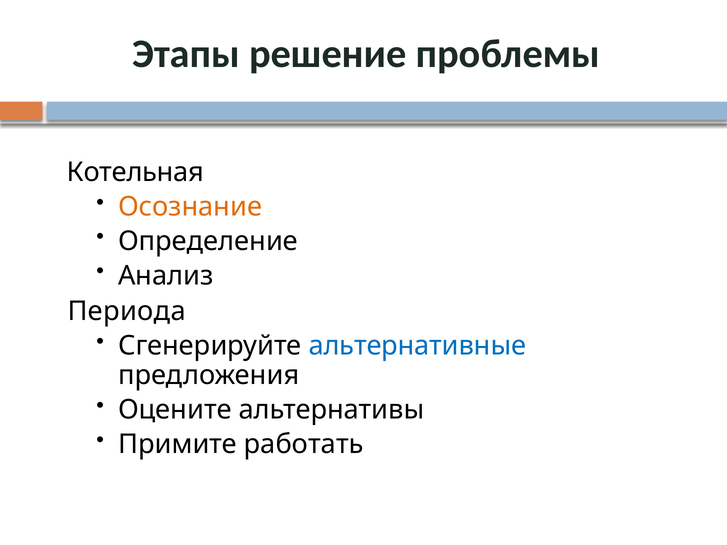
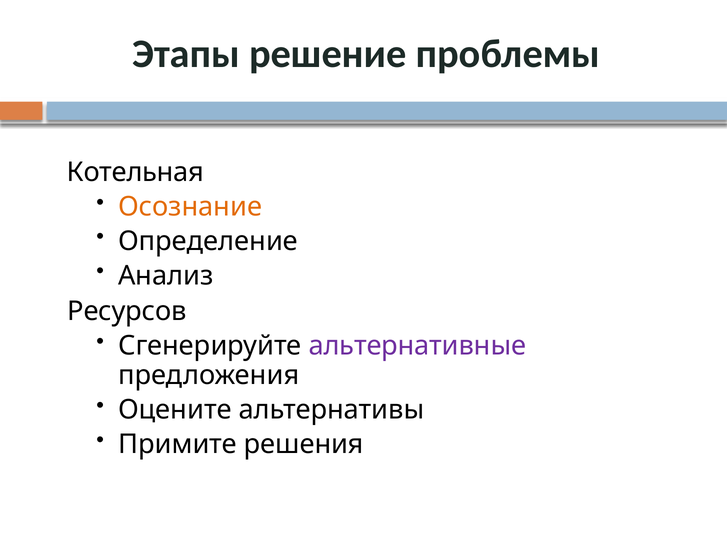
Периода: Периода -> Ресурсов
альтернативные colour: blue -> purple
работать: работать -> решения
